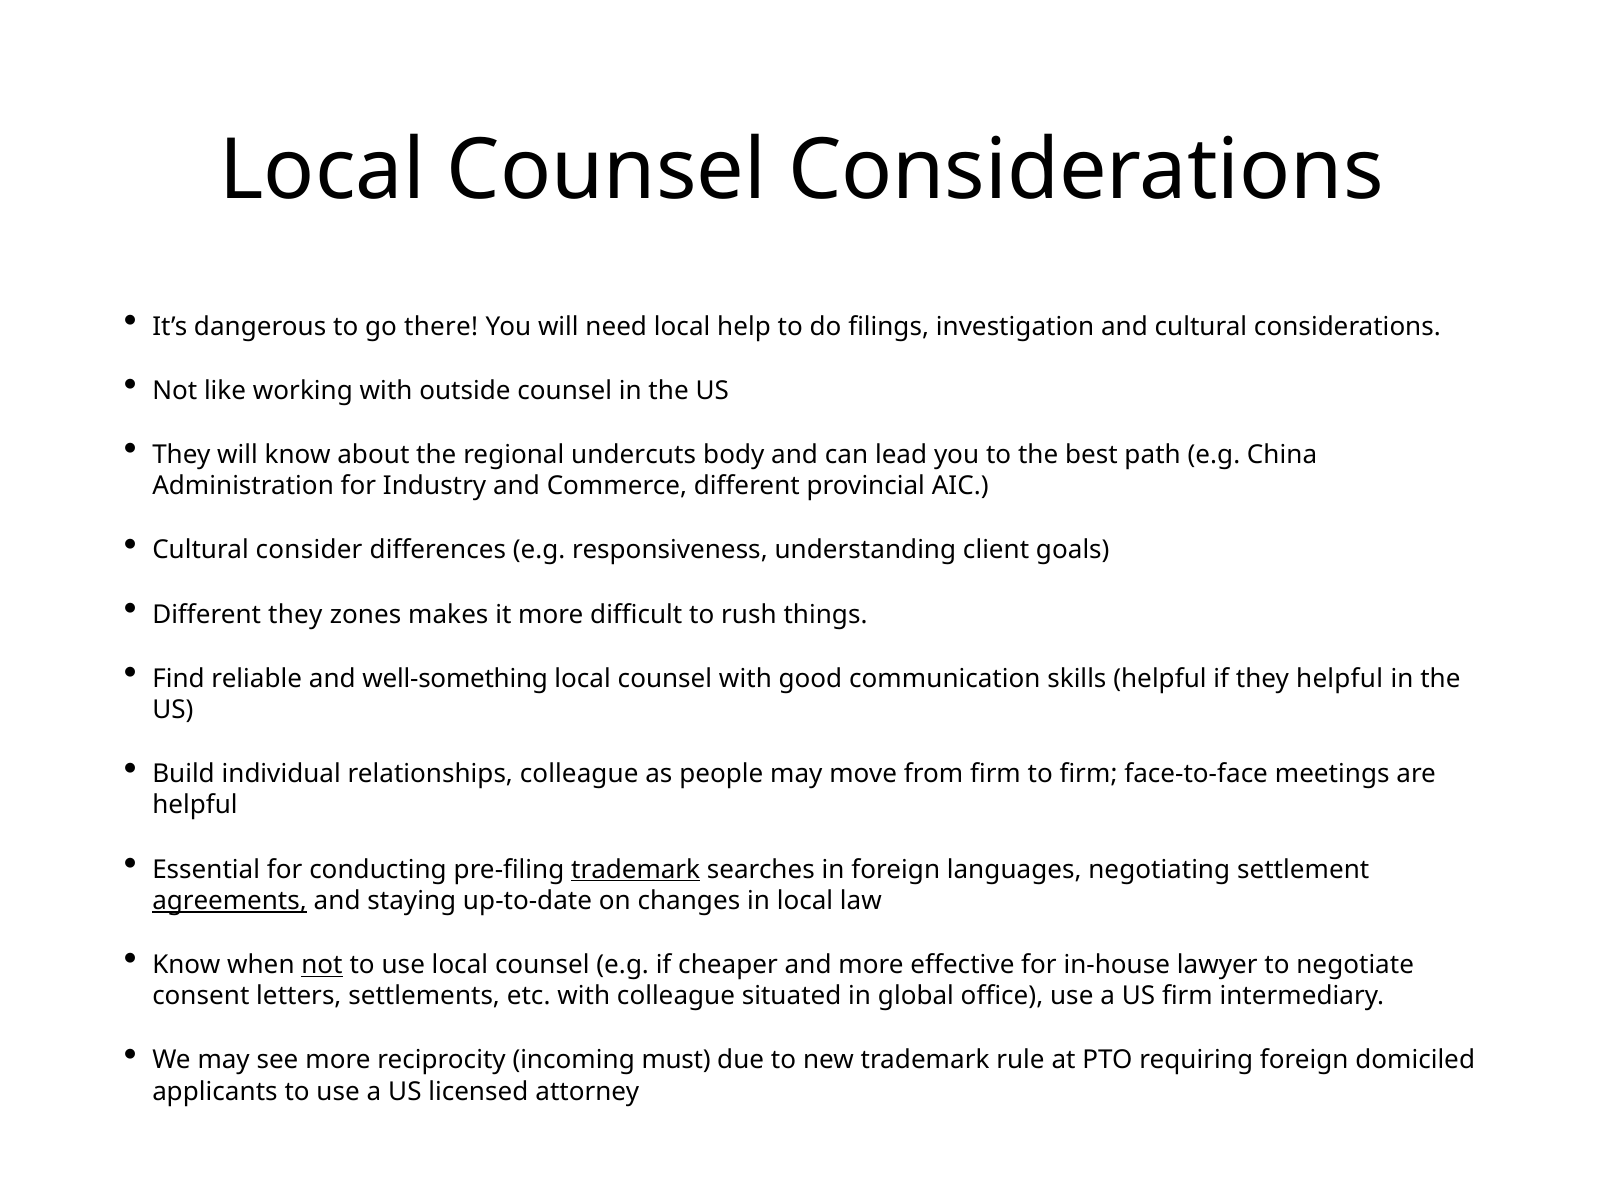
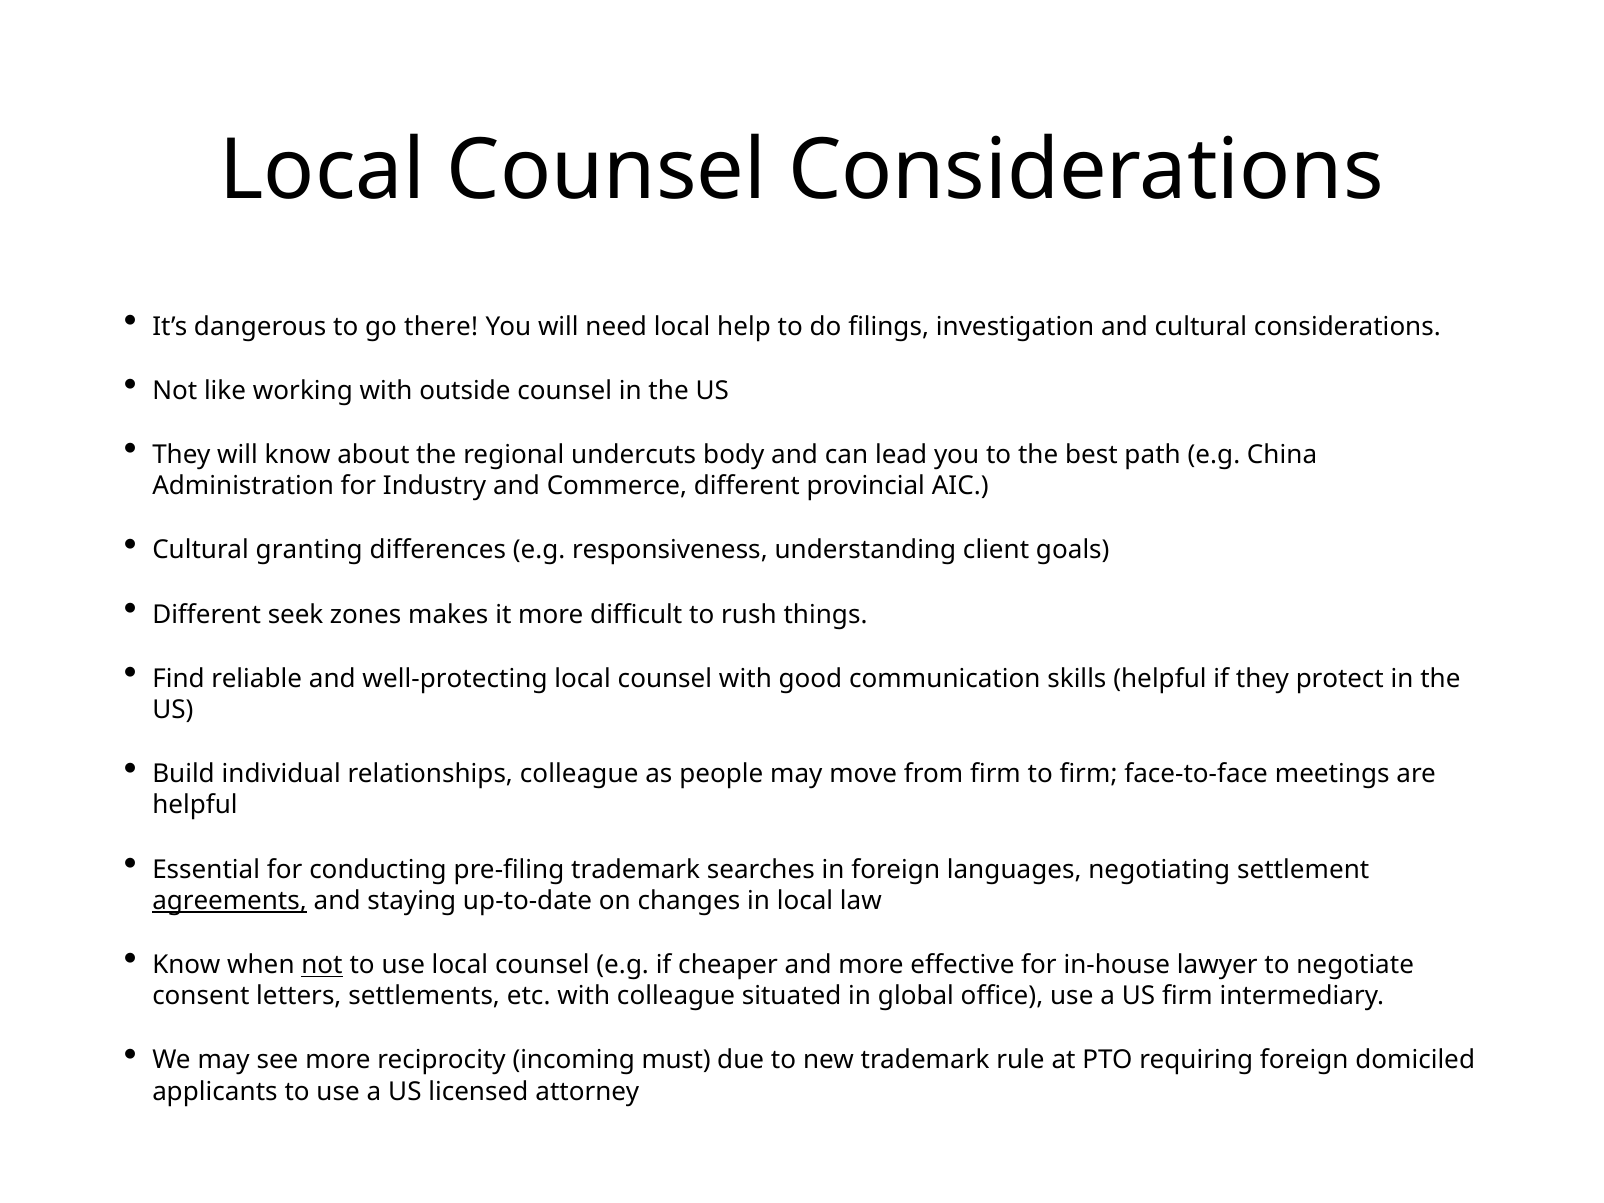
consider: consider -> granting
Different they: they -> seek
well-something: well-something -> well-protecting
they helpful: helpful -> protect
trademark at (636, 869) underline: present -> none
